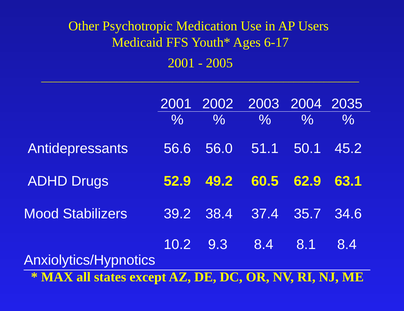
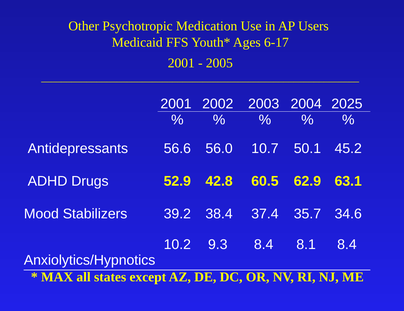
2035: 2035 -> 2025
51.1: 51.1 -> 10.7
49.2: 49.2 -> 42.8
